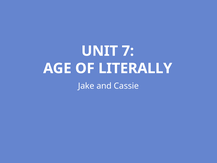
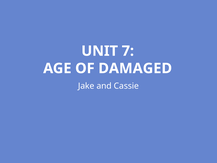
LITERALLY: LITERALLY -> DAMAGED
